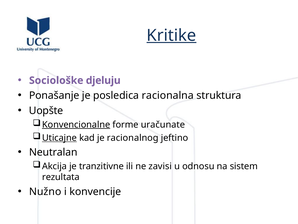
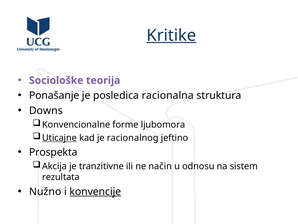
djeluju: djeluju -> teorija
Uopšte: Uopšte -> Downs
Konvencionalne underline: present -> none
uračunate: uračunate -> ljubomora
Neutralan: Neutralan -> Prospekta
zavisi: zavisi -> način
konvencije underline: none -> present
